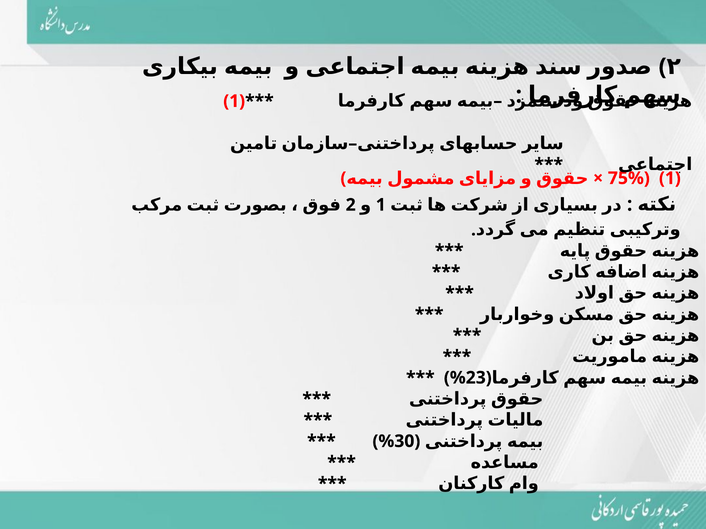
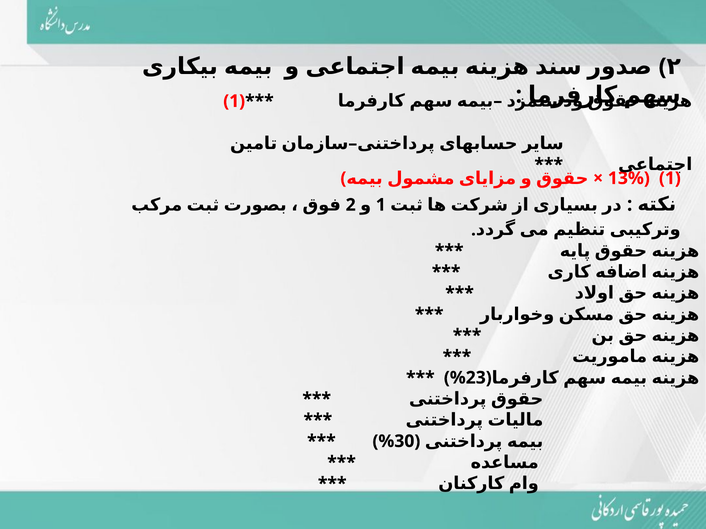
75%: 75% -> 13%
